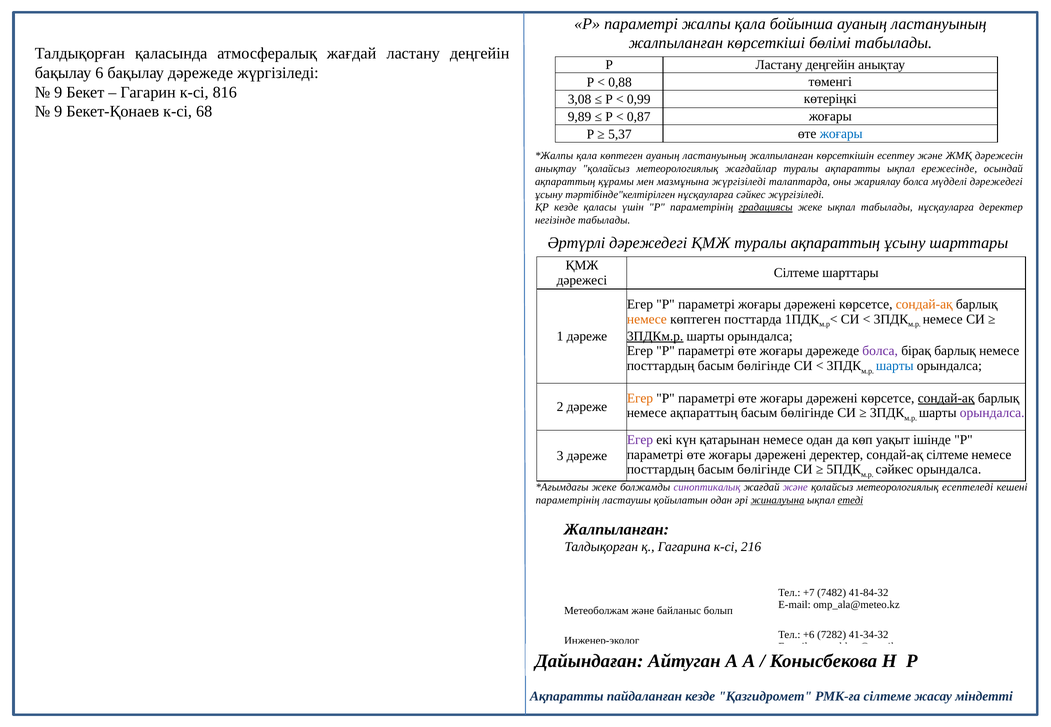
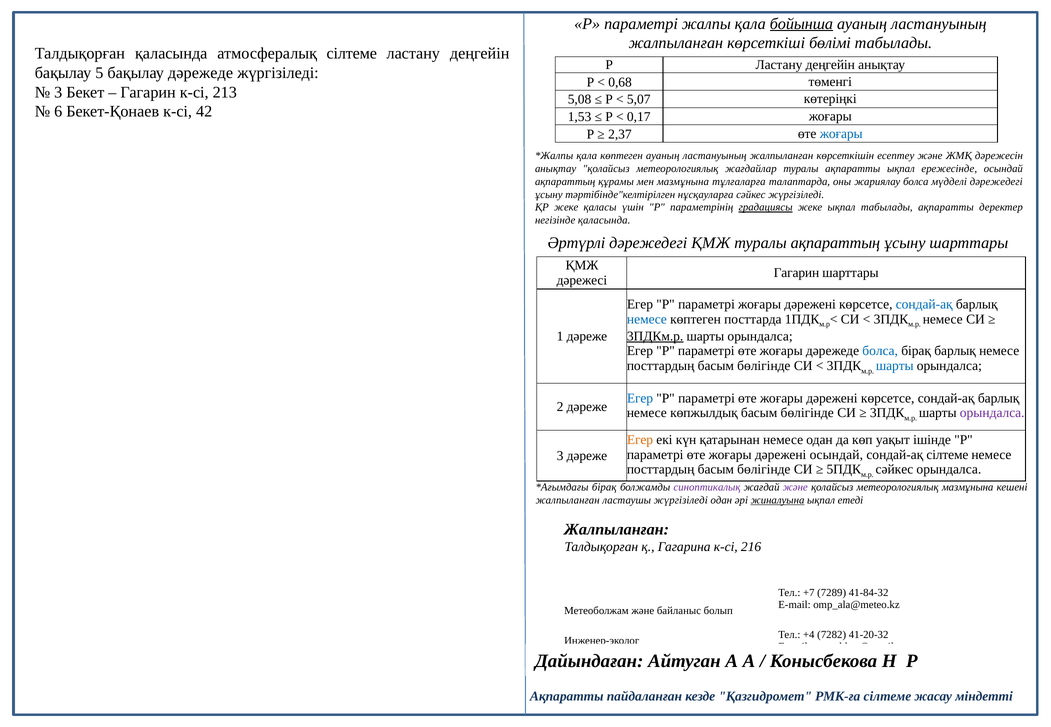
бойынша underline: none -> present
атмосфералық жағдай: жағдай -> сілтеме
6: 6 -> 5
0,88: 0,88 -> 0,68
9 at (58, 92): 9 -> 3
816: 816 -> 213
3,08: 3,08 -> 5,08
0,99: 0,99 -> 5,07
9 at (58, 112): 9 -> 6
68: 68 -> 42
9,89: 9,89 -> 1,53
0,87: 0,87 -> 0,17
5,37: 5,37 -> 2,37
мазмұнына жүргізіледі: жүргізіледі -> тұлғаларға
ҚР кезде: кезде -> жеке
табылады нұсқауларға: нұсқауларға -> ақпаратты
негізінде табылады: табылады -> қаласында
Сілтеме at (796, 273): Сілтеме -> Гагарин
сондай-ақ at (924, 305) colour: orange -> blue
немесе at (647, 319) colour: orange -> blue
болса at (880, 351) colour: purple -> blue
Егер at (640, 399) colour: orange -> blue
сондай-ақ at (946, 399) underline: present -> none
немесе ақпараттың: ақпараттың -> көпжылдық
Егер at (640, 440) colour: purple -> orange
дәрежені деректер: деректер -> осындай
жеке at (604, 488): жеке -> бірақ
метеорологиялық есептеледі: есептеледі -> мазмұнына
параметрінің at (568, 501): параметрінің -> жалпыланған
ластаушы қойылатын: қойылатын -> жүргізіледі
етеді underline: present -> none
7482: 7482 -> 7289
+6: +6 -> +4
41-34-32: 41-34-32 -> 41-20-32
